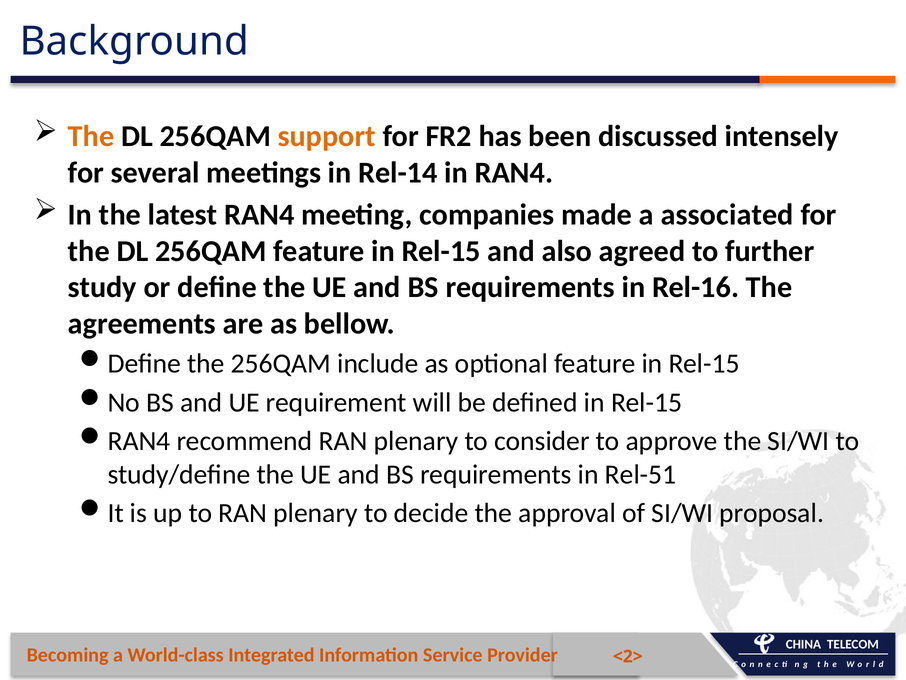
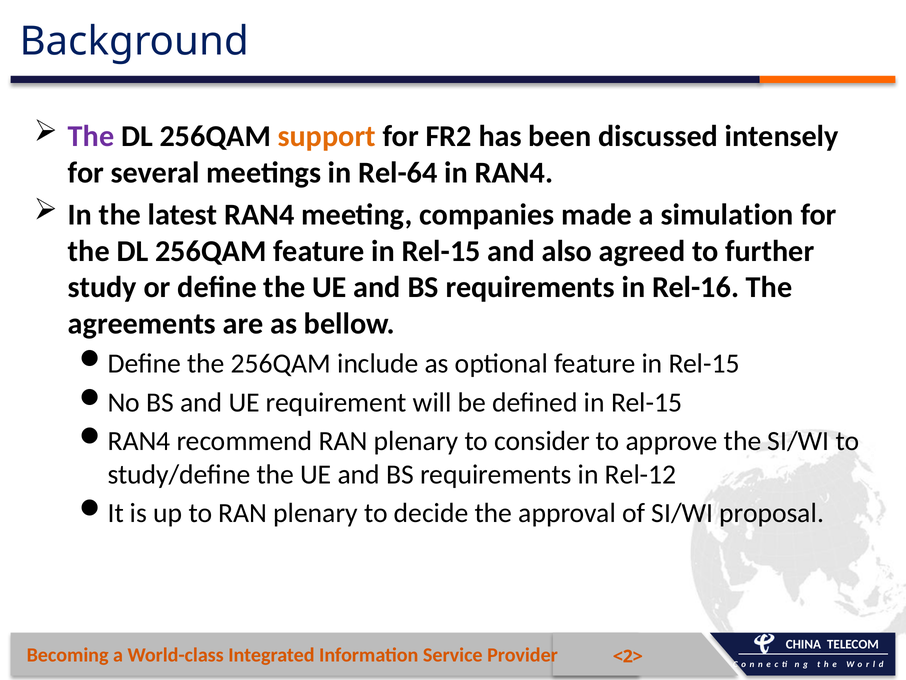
The at (91, 136) colour: orange -> purple
Rel-14: Rel-14 -> Rel-64
associated: associated -> simulation
Rel-51: Rel-51 -> Rel-12
